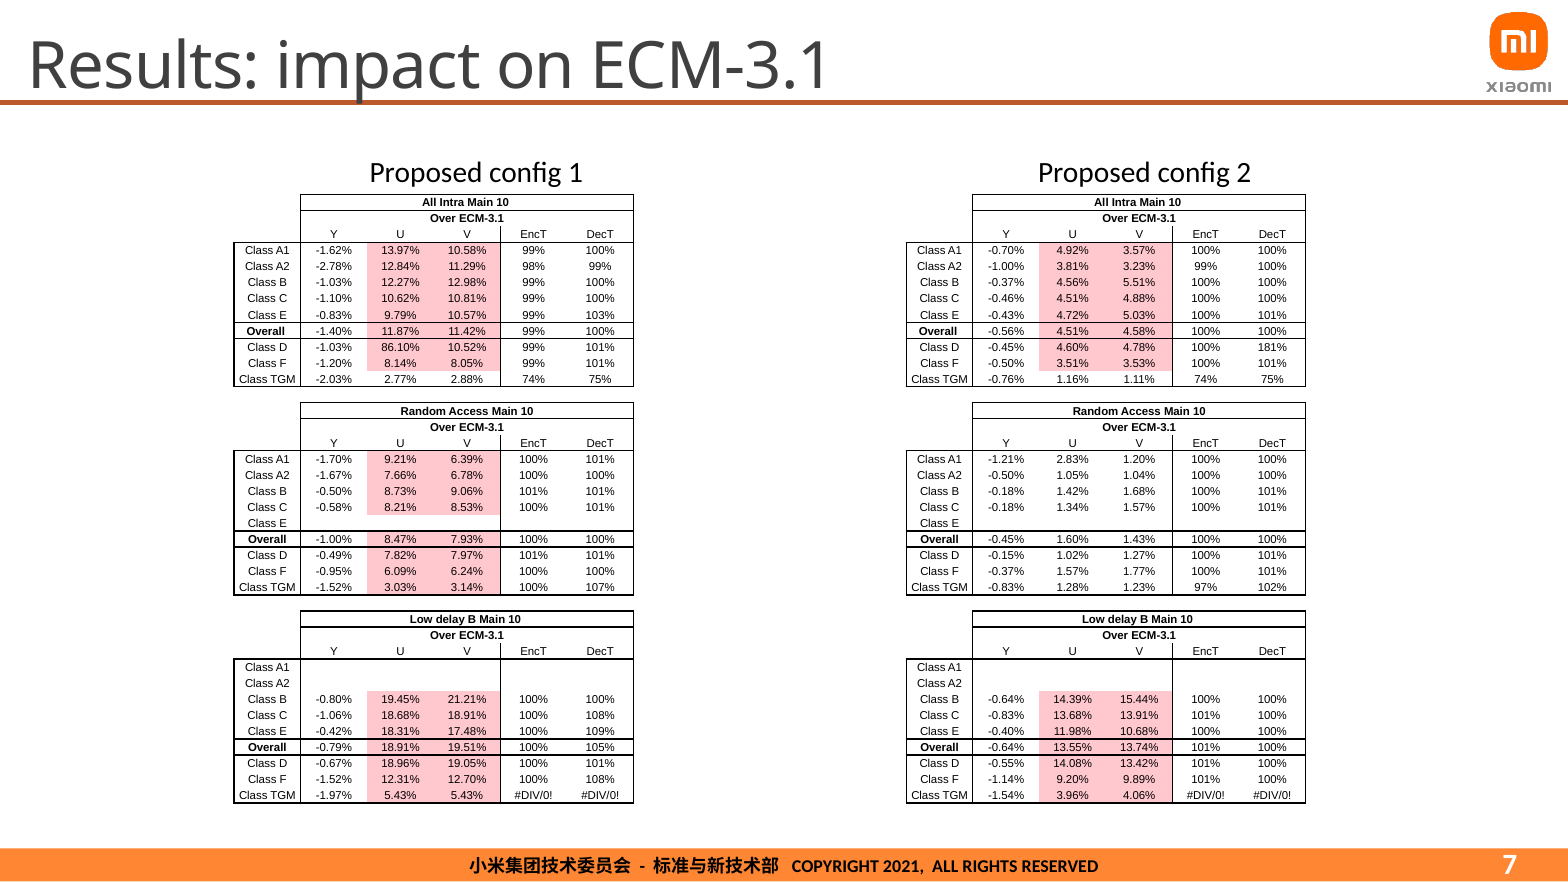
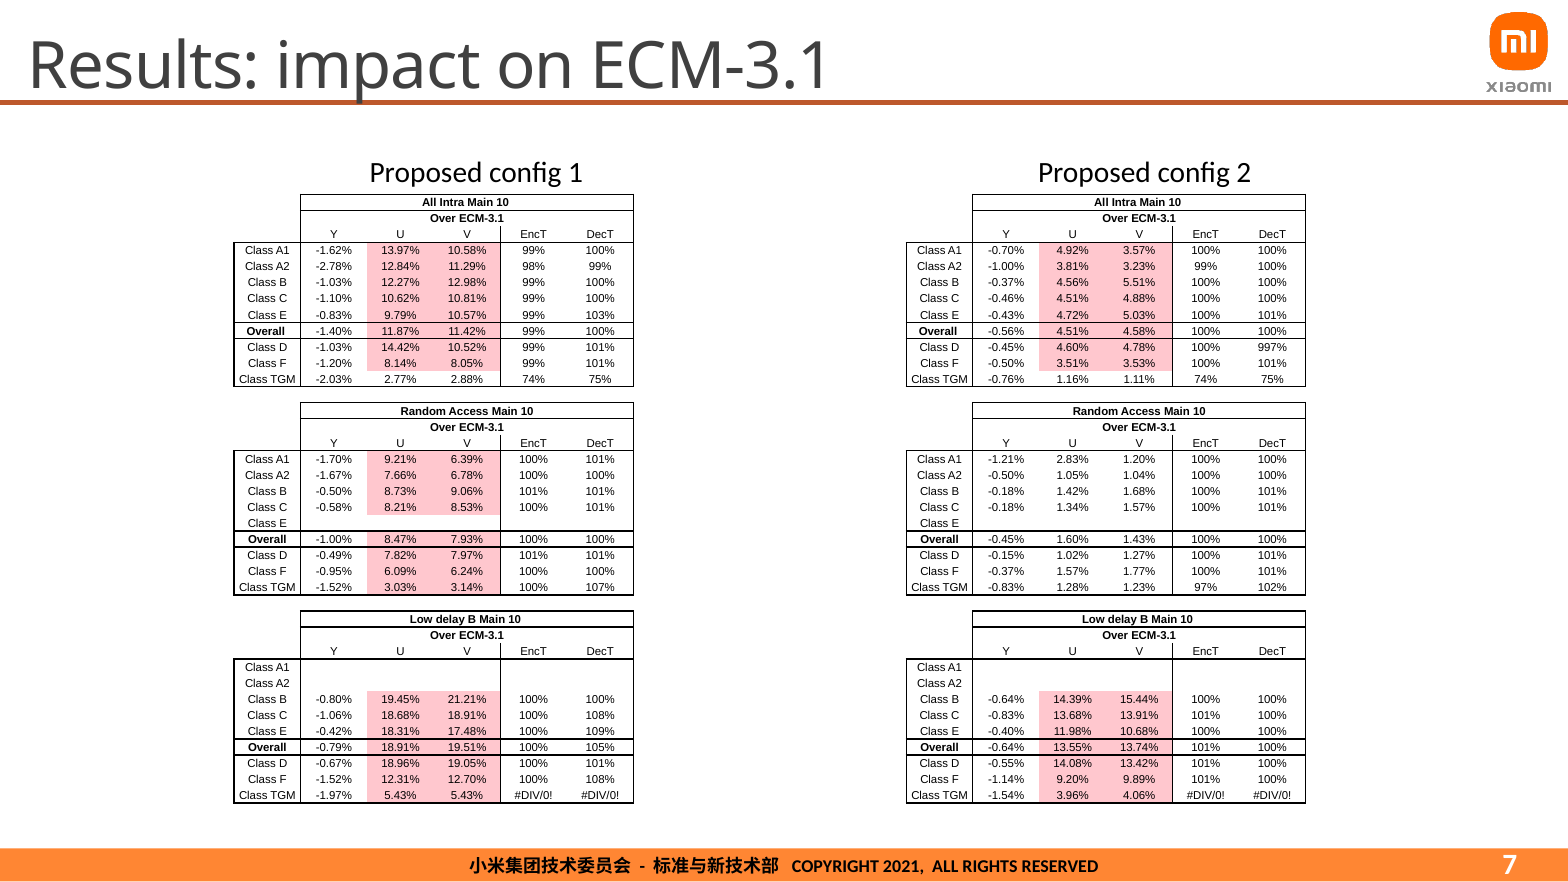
86.10%: 86.10% -> 14.42%
181%: 181% -> 997%
